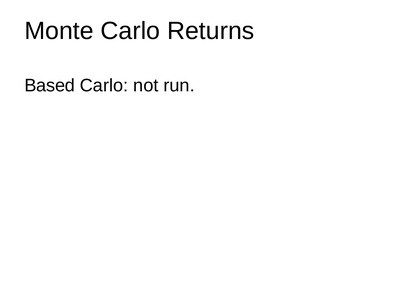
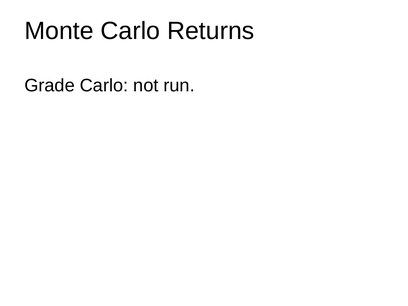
Based: Based -> Grade
